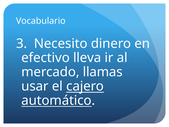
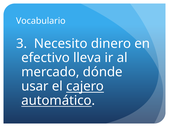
llamas: llamas -> dónde
